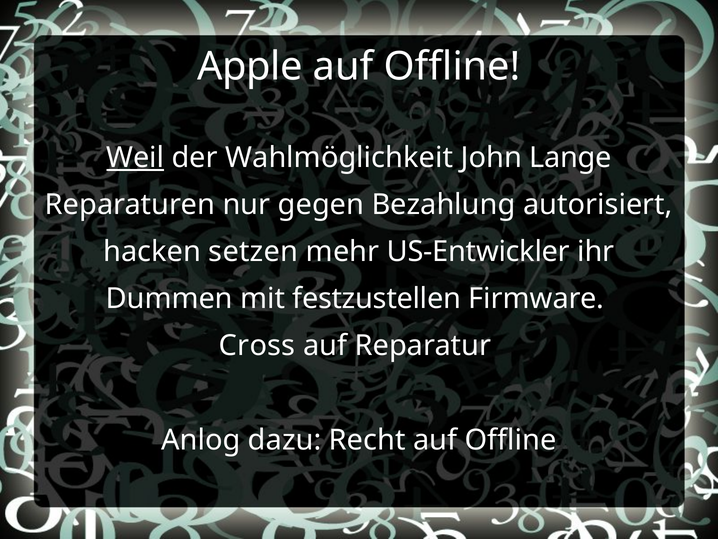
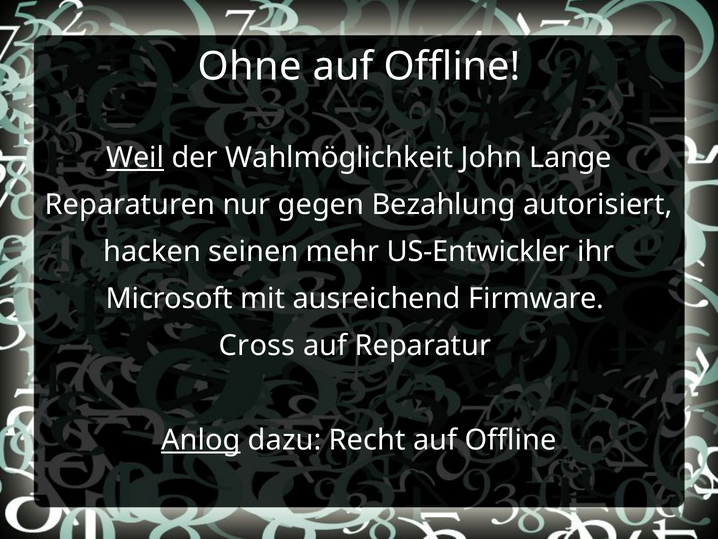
Apple: Apple -> Ohne
setzen: setzen -> seinen
Dummen: Dummen -> Microsoft
festzustellen: festzustellen -> ausreichend
Anlog underline: none -> present
